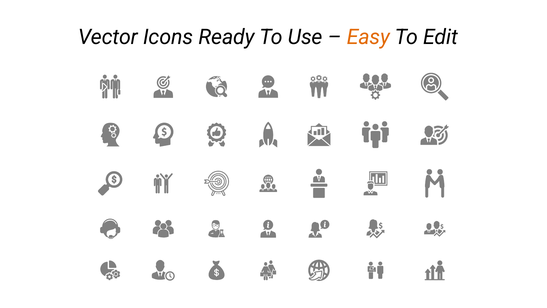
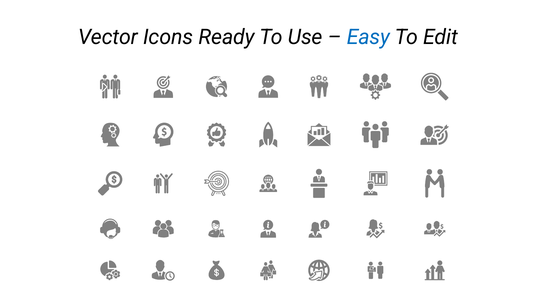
Easy colour: orange -> blue
